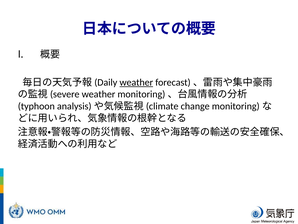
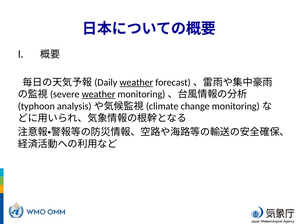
weather at (98, 94) underline: none -> present
